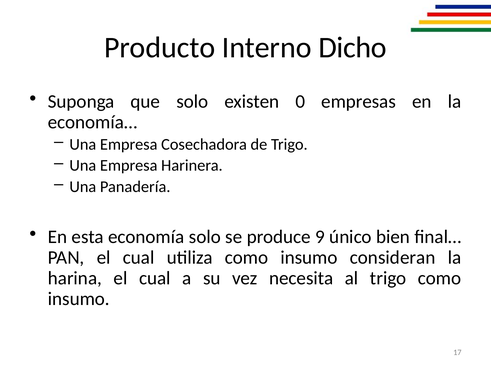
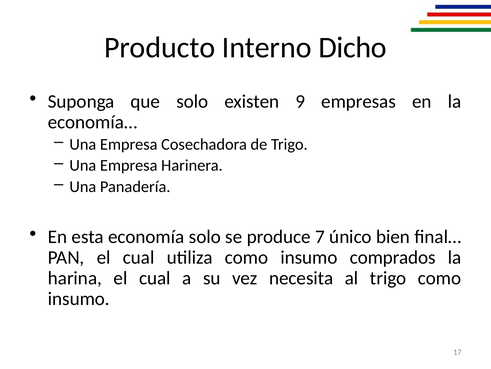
0: 0 -> 9
9: 9 -> 7
consideran: consideran -> comprados
